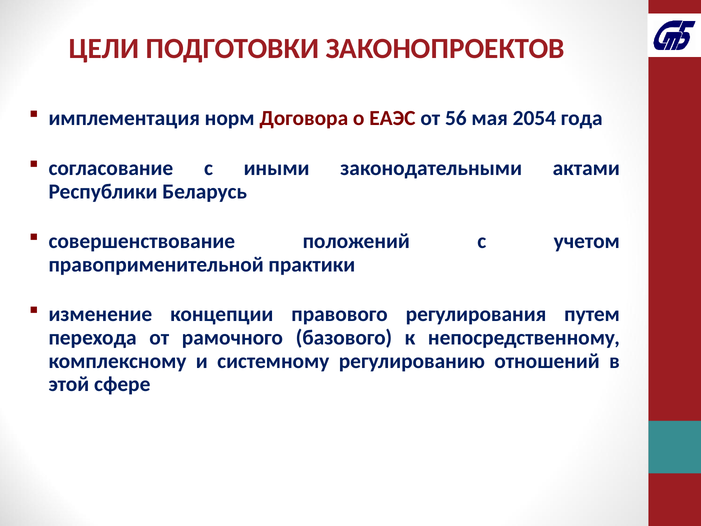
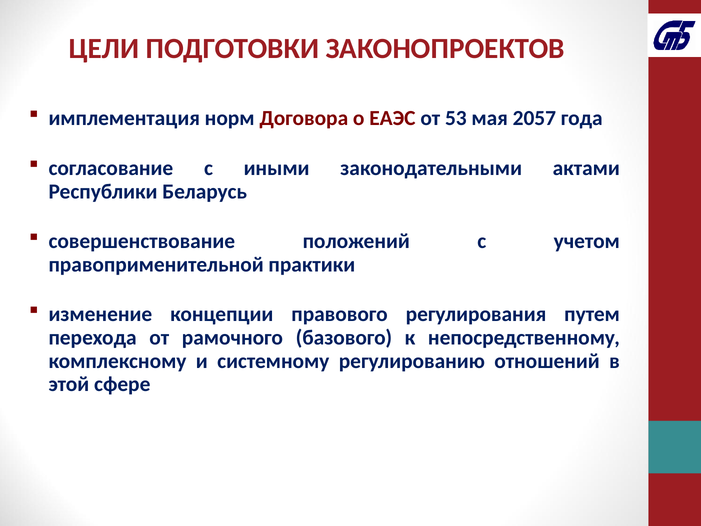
56: 56 -> 53
2054: 2054 -> 2057
